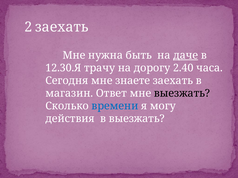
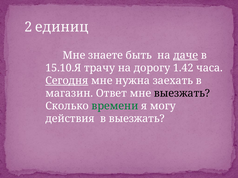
2 заехать: заехать -> единиц
нужна: нужна -> знаете
12.30.Я: 12.30.Я -> 15.10.Я
2.40: 2.40 -> 1.42
Сегодня underline: none -> present
знаете: знаете -> нужна
времени colour: blue -> green
